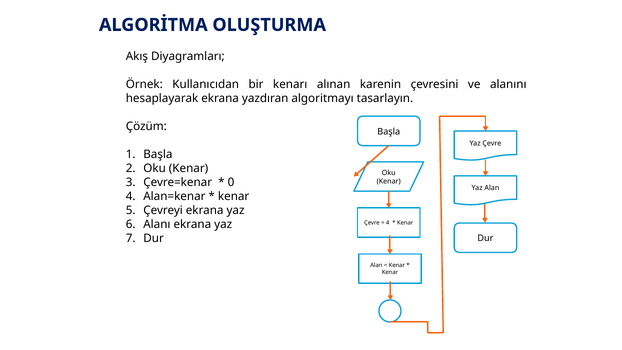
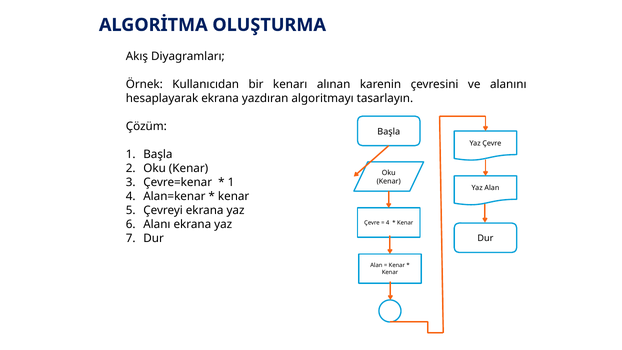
0 at (231, 182): 0 -> 1
